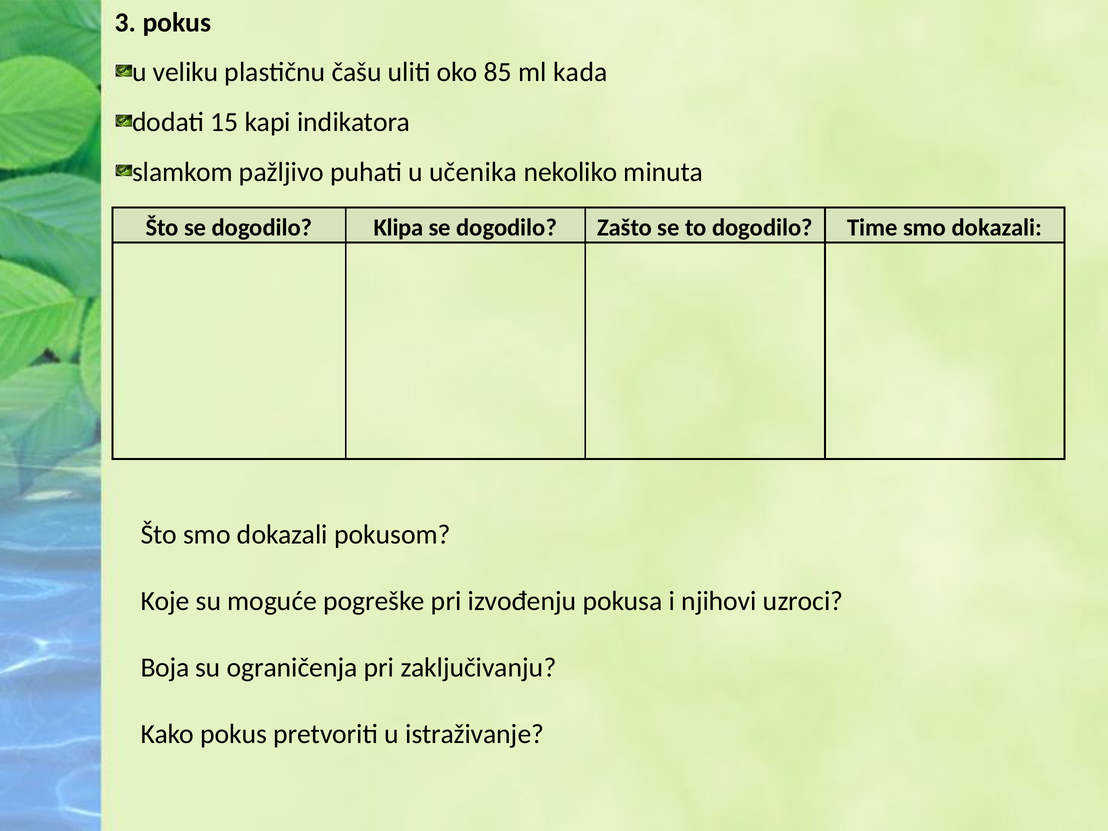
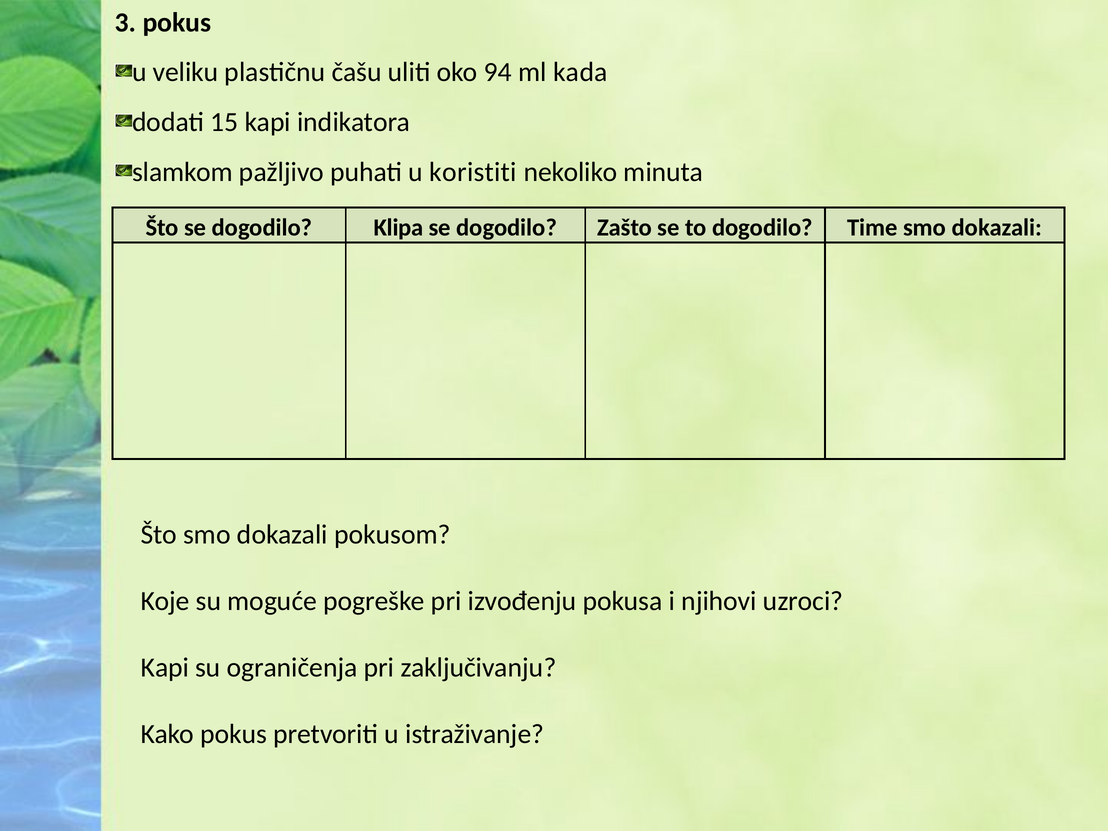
85: 85 -> 94
učenika: učenika -> koristiti
Boja at (165, 668): Boja -> Kapi
